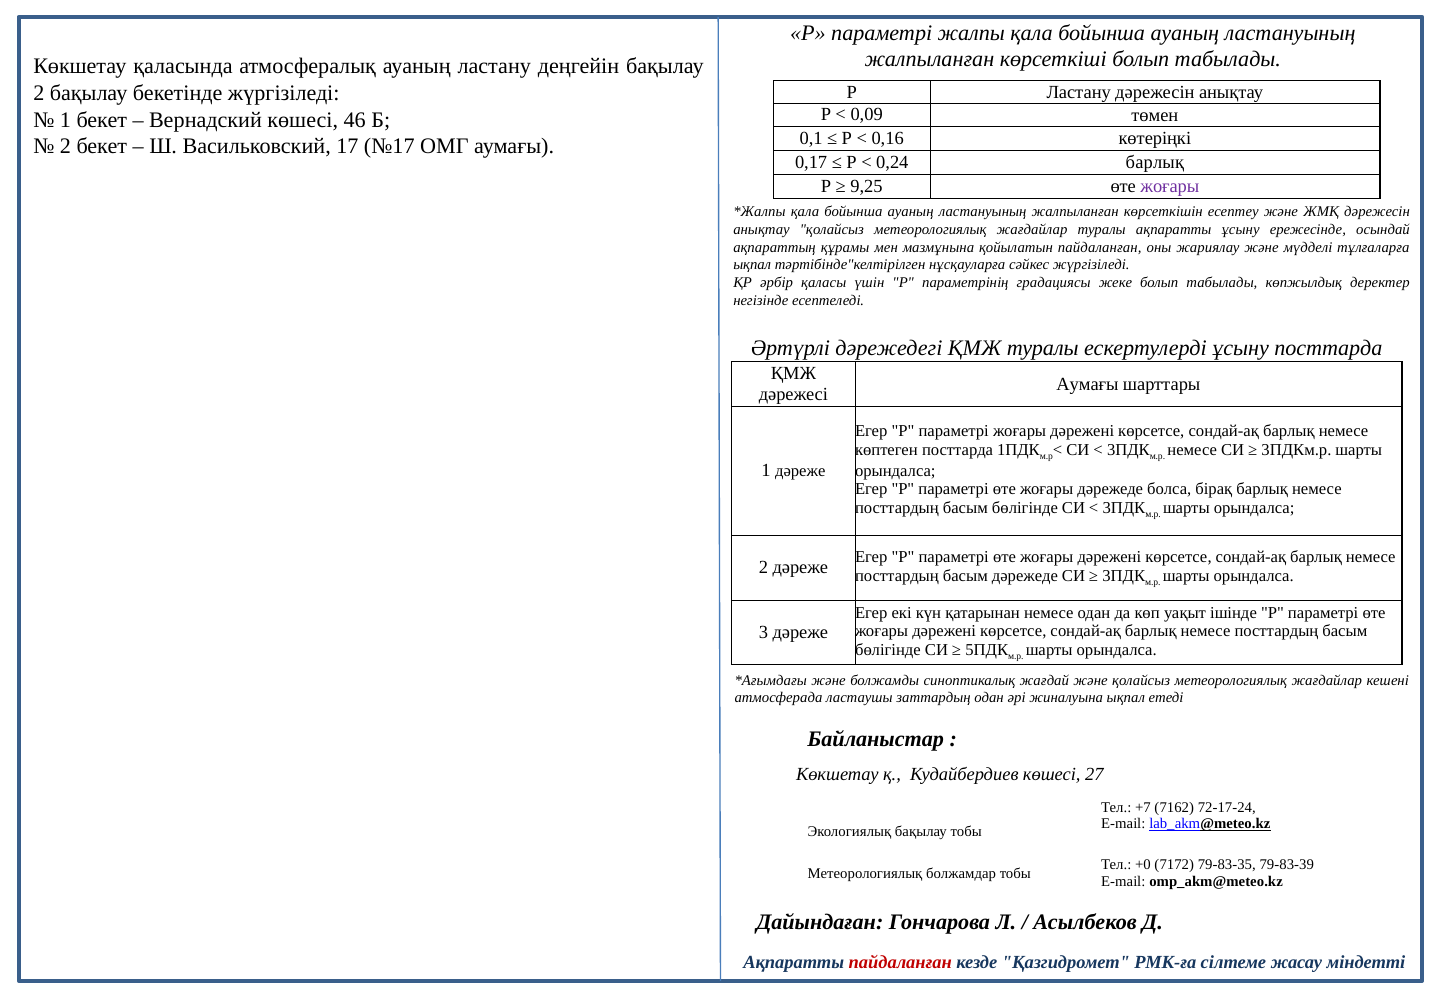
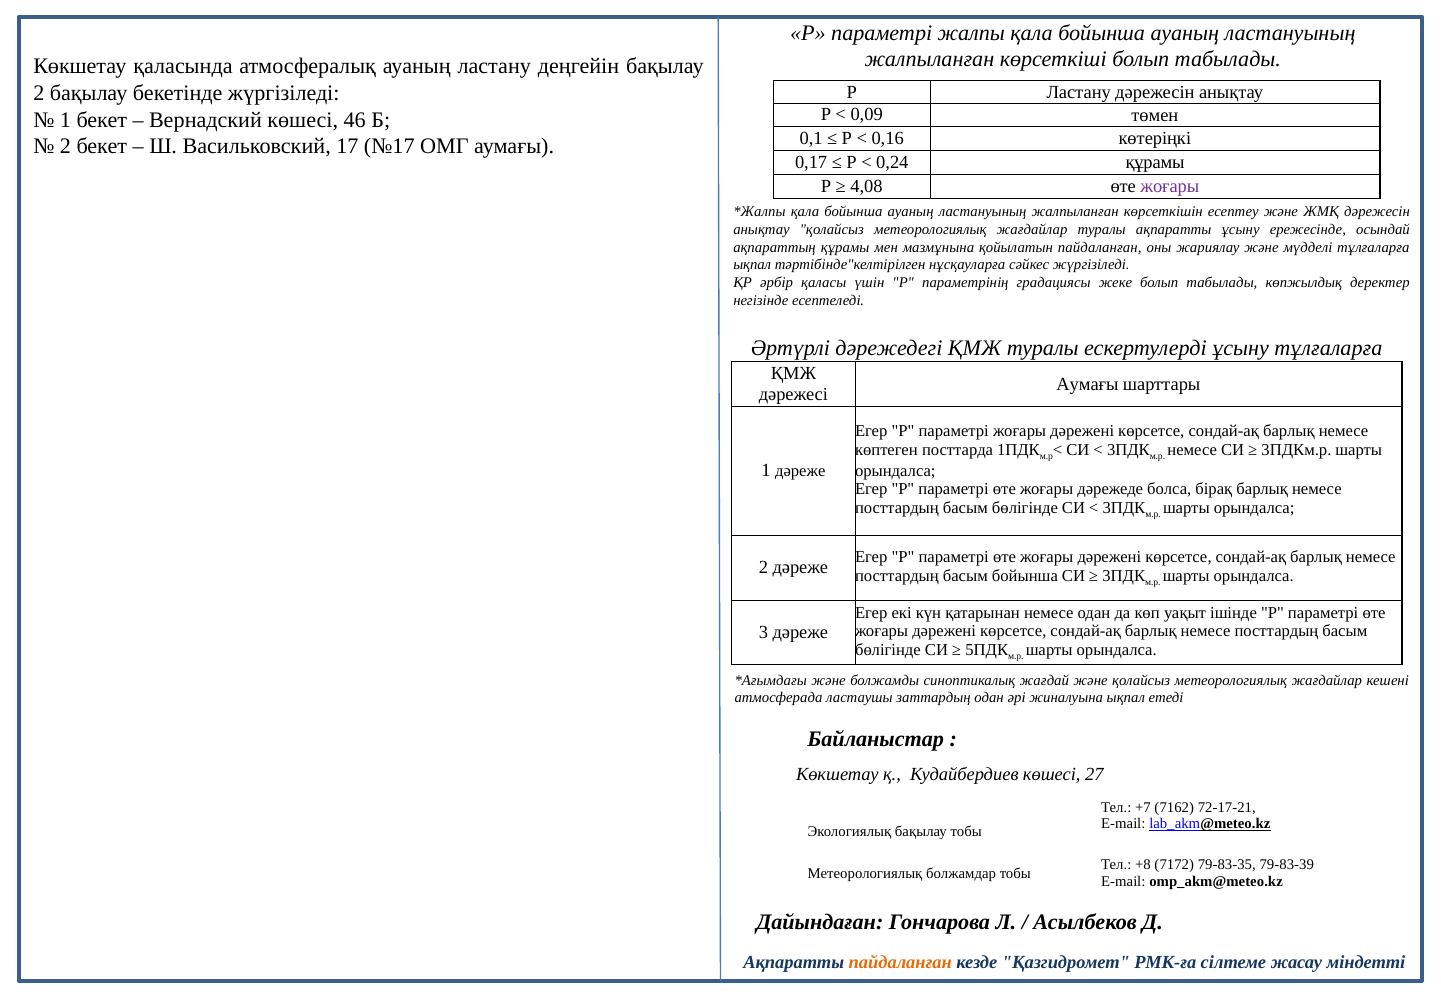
0,24 барлық: барлық -> құрамы
9,25: 9,25 -> 4,08
ұсыну посттарда: посттарда -> тұлғаларға
басым дәрежеде: дәрежеде -> бойынша
72-17-24: 72-17-24 -> 72-17-21
+0: +0 -> +8
пайдаланған at (900, 962) colour: red -> orange
